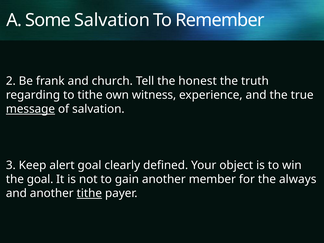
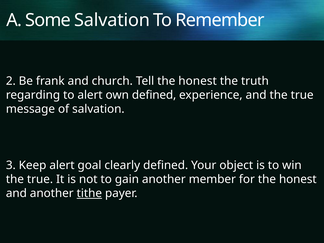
to tithe: tithe -> alert
own witness: witness -> defined
message underline: present -> none
goal at (40, 179): goal -> true
for the always: always -> honest
